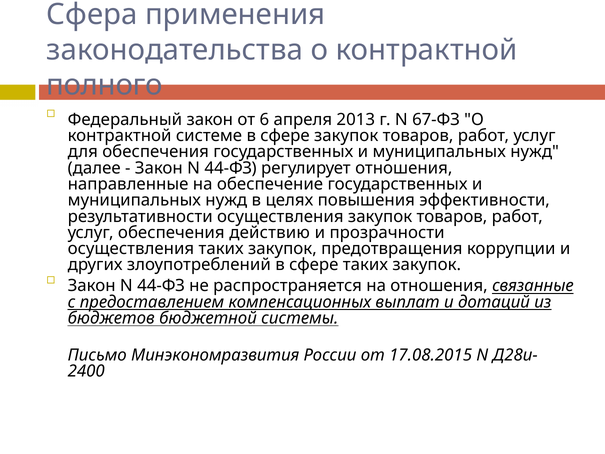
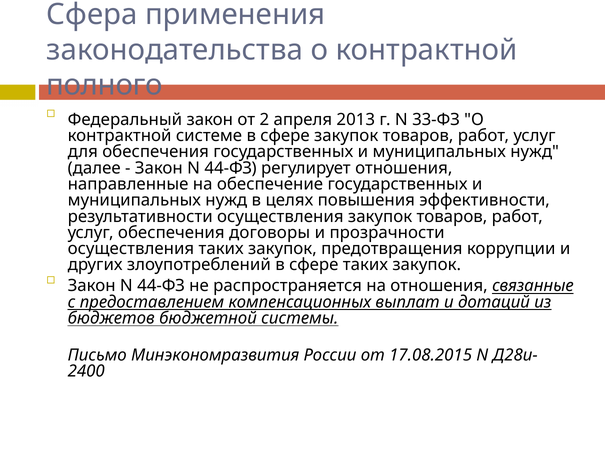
6: 6 -> 2
67-ФЗ: 67-ФЗ -> 33-ФЗ
действию: действию -> договоры
